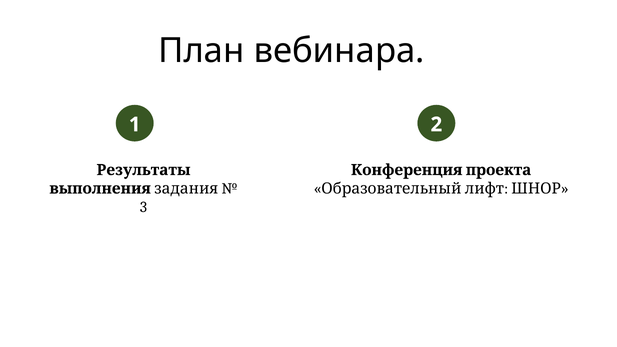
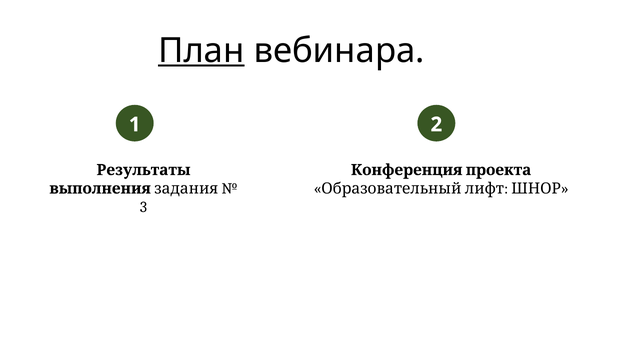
План underline: none -> present
